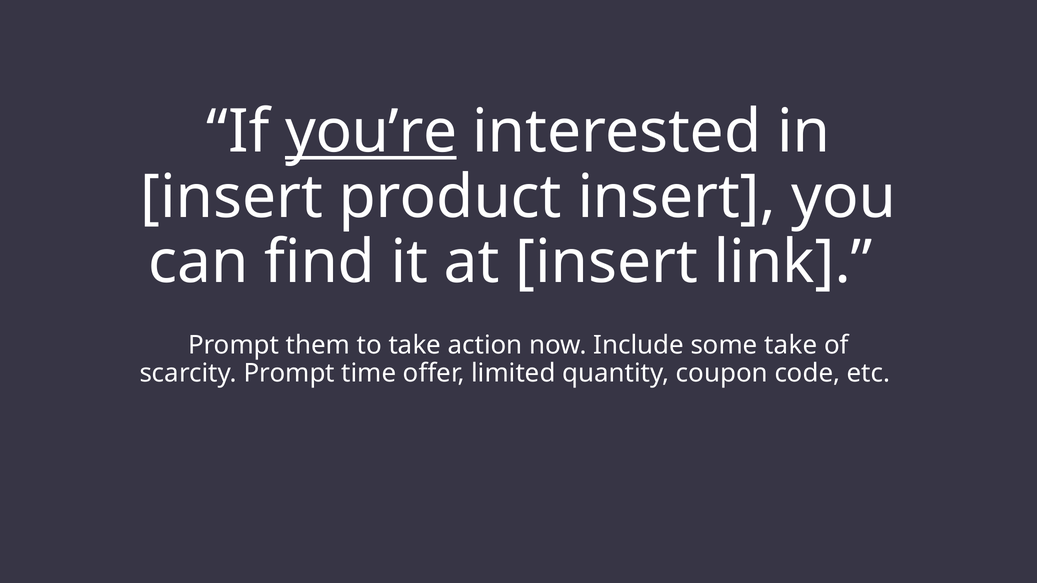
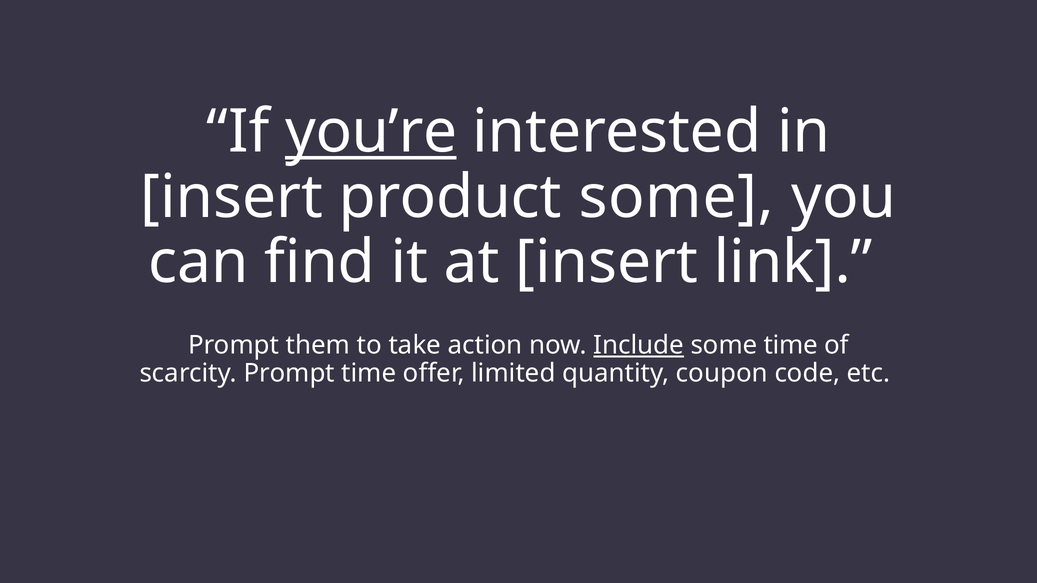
product insert: insert -> some
Include underline: none -> present
some take: take -> time
